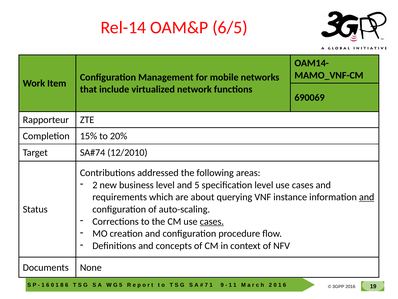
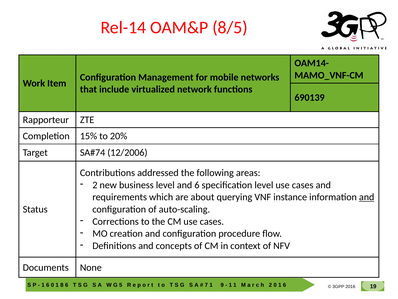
6/5: 6/5 -> 8/5
690069: 690069 -> 690139
12/2010: 12/2010 -> 12/2006
and 5: 5 -> 6
cases at (212, 221) underline: present -> none
